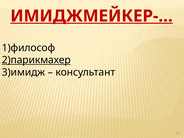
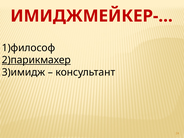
ИМИДЖМЕЙКЕР-… underline: present -> none
